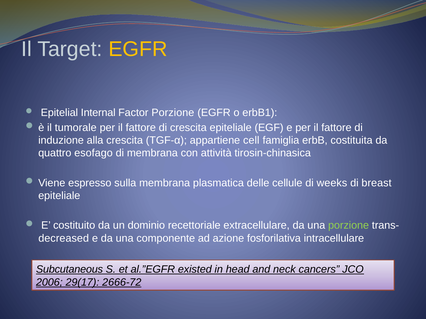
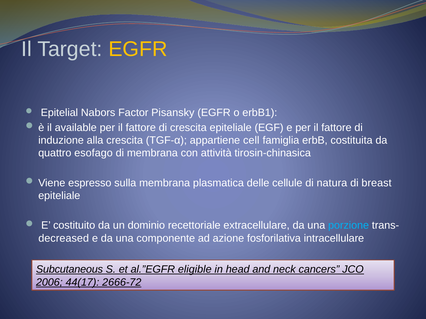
Internal: Internal -> Nabors
Factor Porzione: Porzione -> Pisansky
tumorale: tumorale -> available
weeks: weeks -> natura
porzione at (349, 226) colour: light green -> light blue
existed: existed -> eligible
29(17: 29(17 -> 44(17
